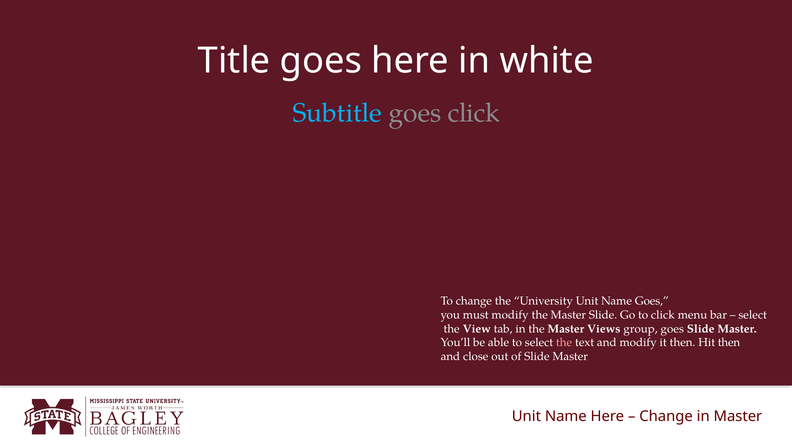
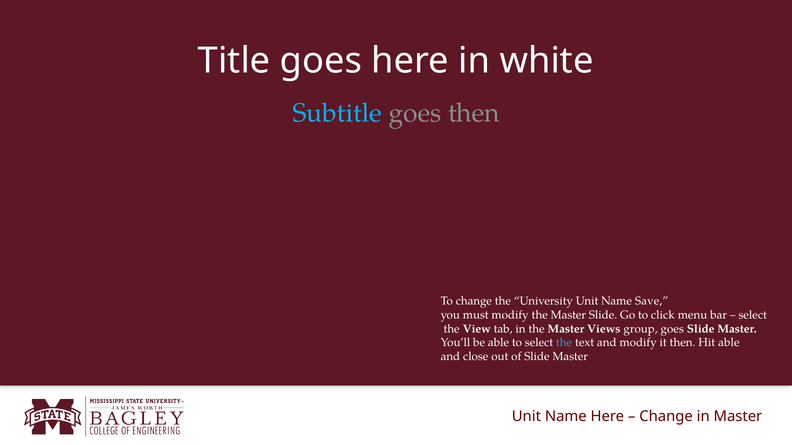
goes click: click -> then
Name Goes: Goes -> Save
the at (564, 343) colour: pink -> light blue
Hit then: then -> able
